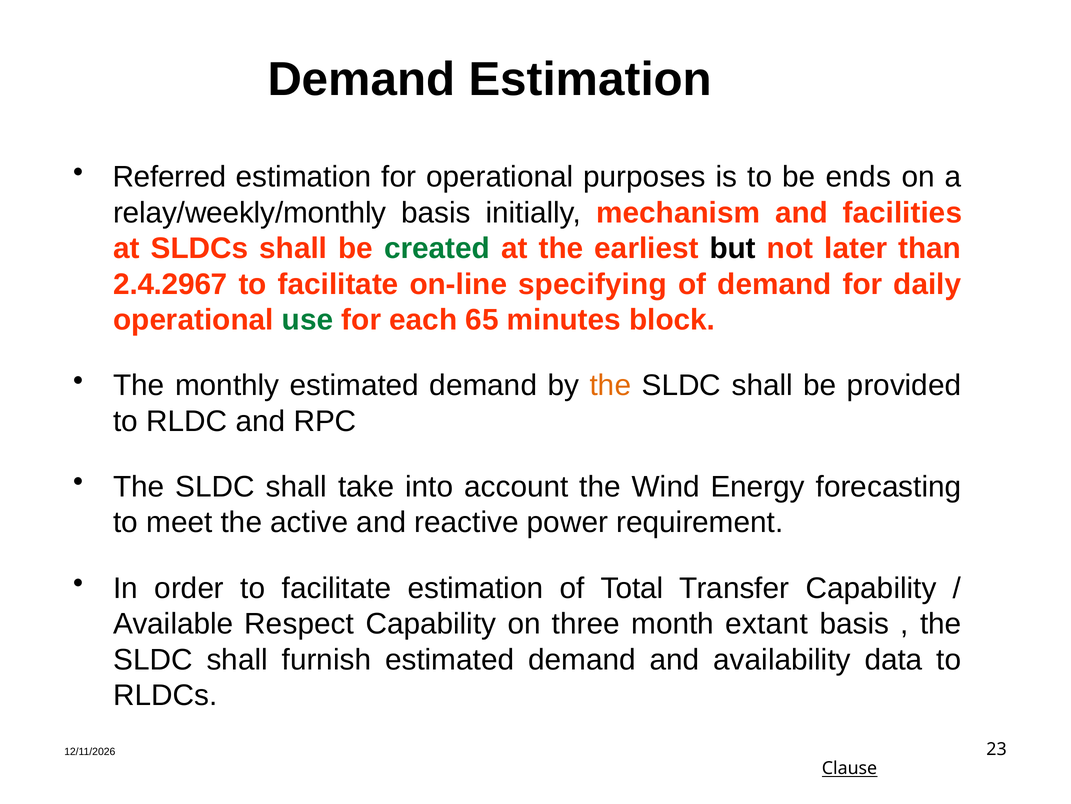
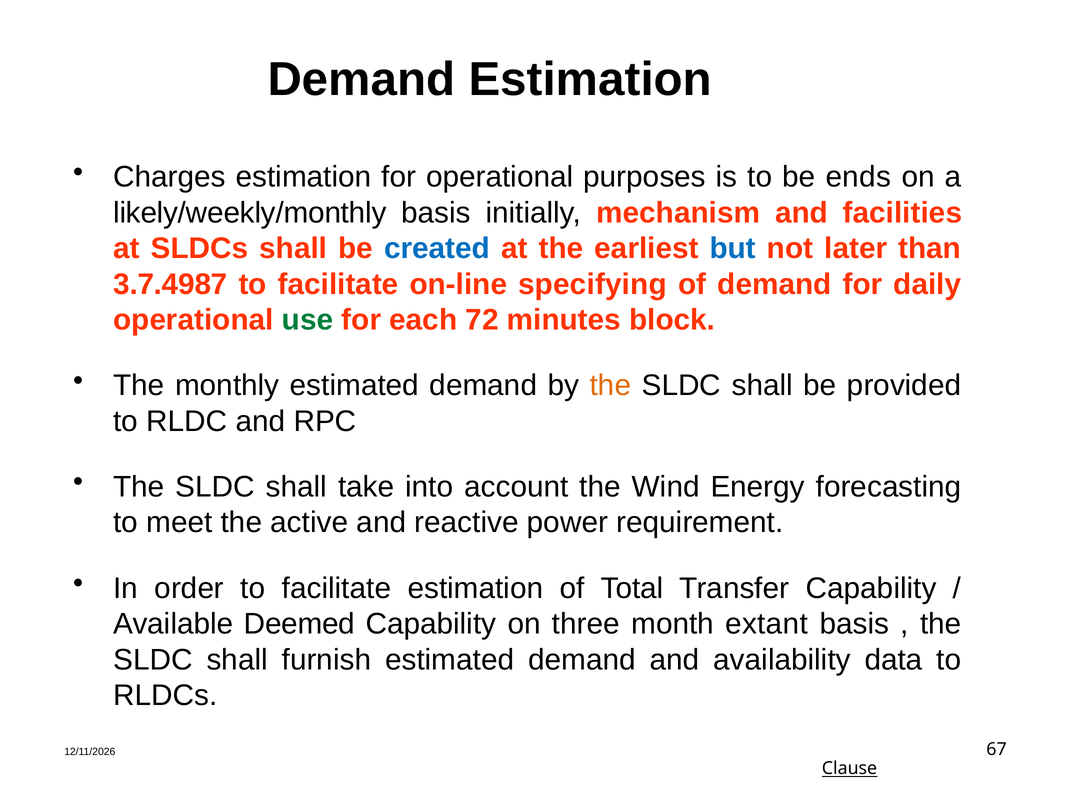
Referred: Referred -> Charges
relay/weekly/monthly: relay/weekly/monthly -> likely/weekly/monthly
created colour: green -> blue
but colour: black -> blue
2.4.2967: 2.4.2967 -> 3.7.4987
65: 65 -> 72
Respect: Respect -> Deemed
23: 23 -> 67
